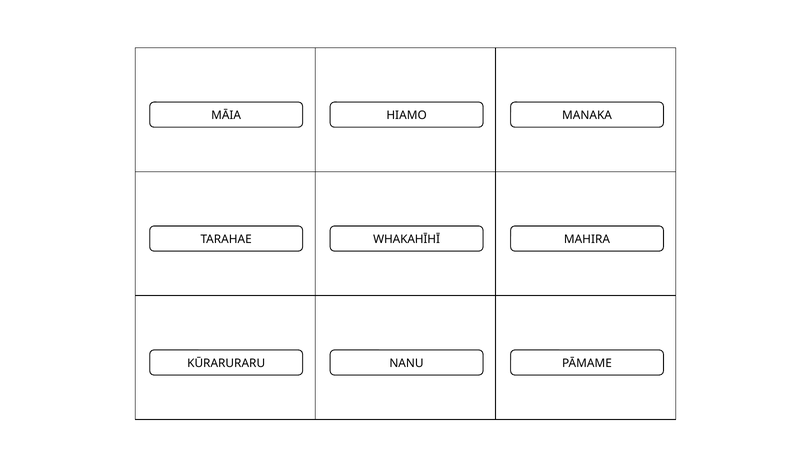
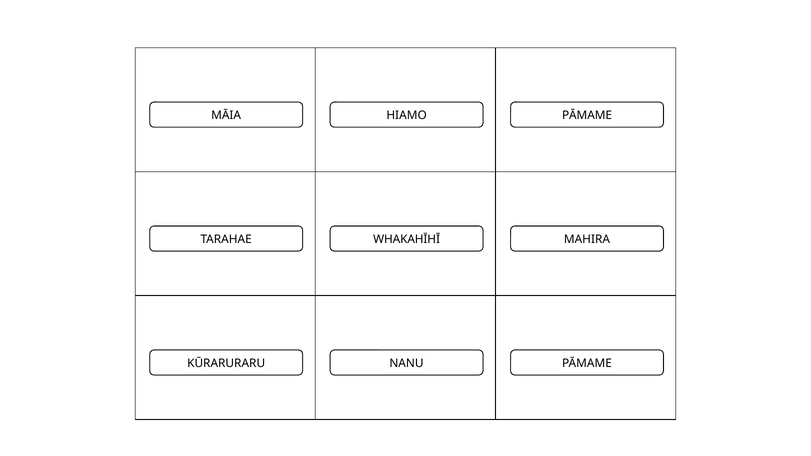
MANAKA at (587, 115): MANAKA -> PĀMAME
